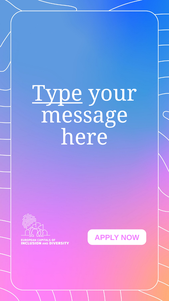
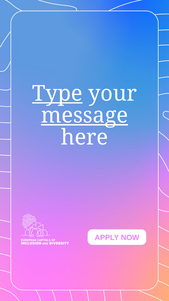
message underline: none -> present
